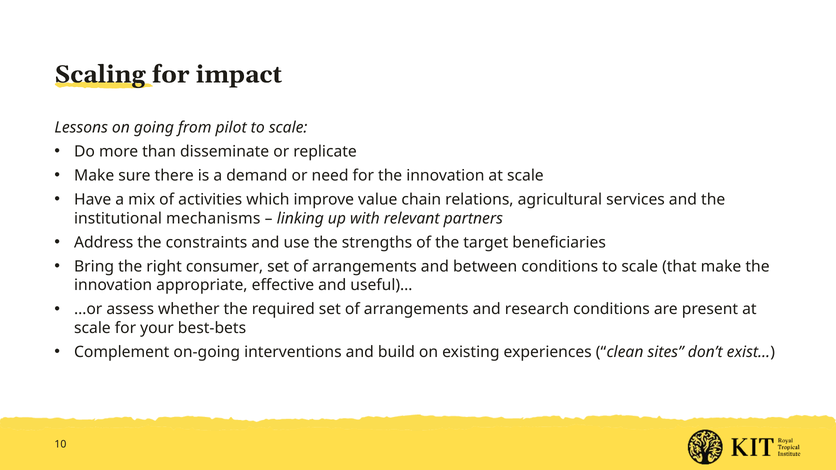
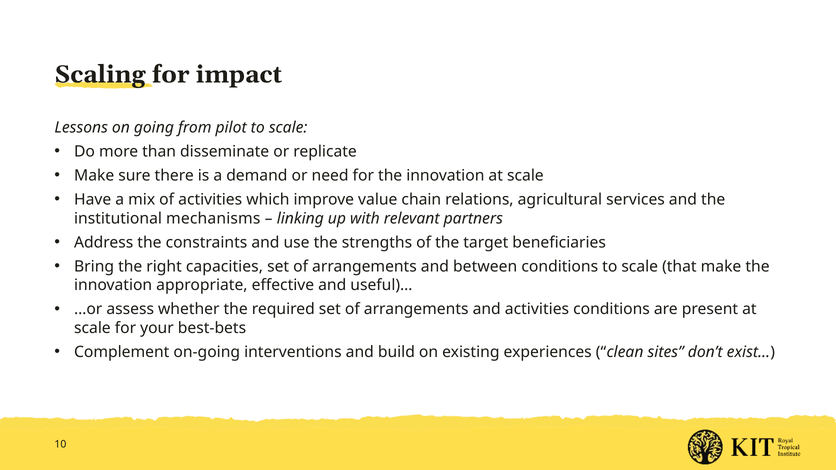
consumer: consumer -> capacities
and research: research -> activities
